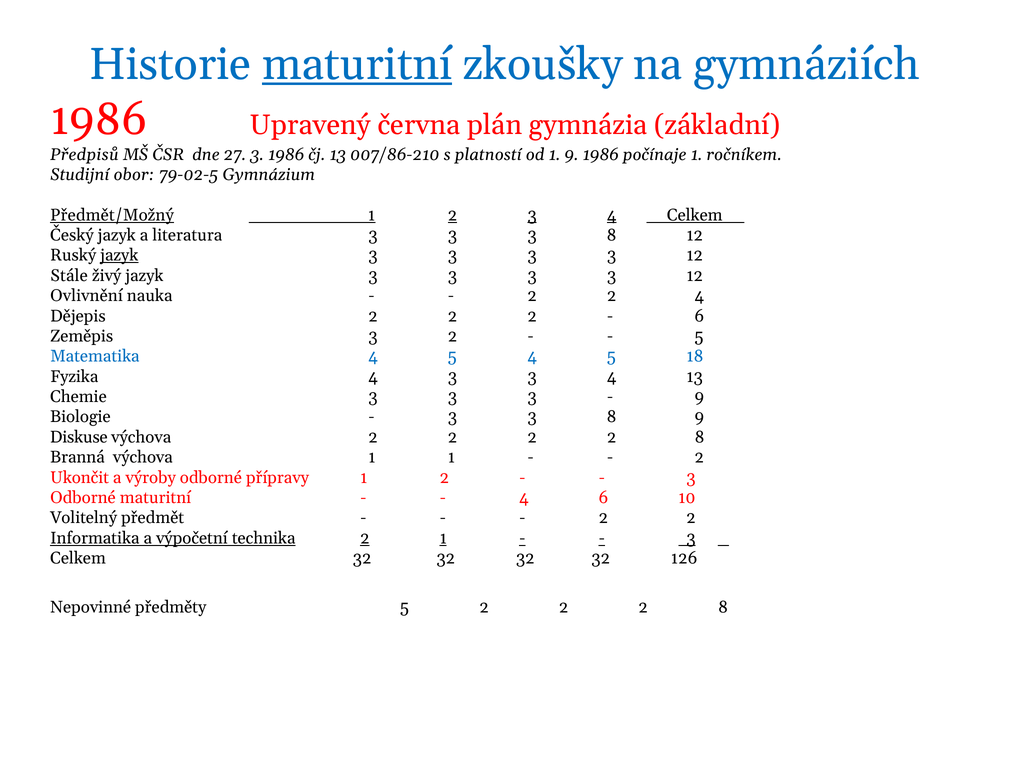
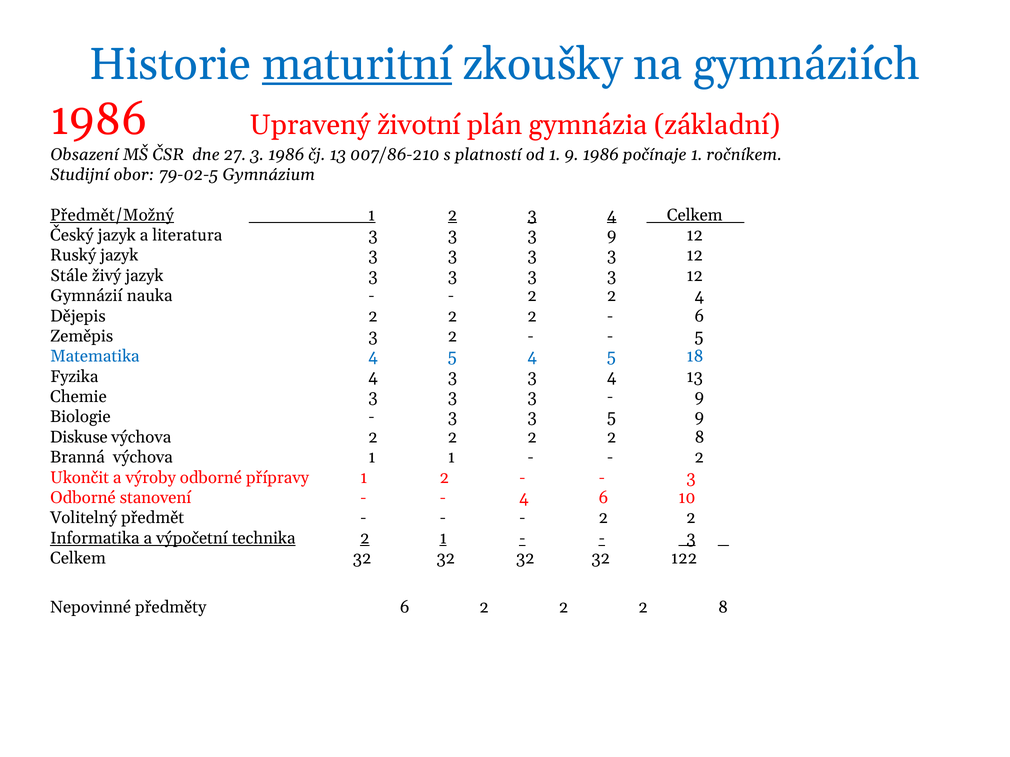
června: června -> životní
Předpisů: Předpisů -> Obsazení
3 3 3 8: 8 -> 9
jazyk at (119, 256) underline: present -> none
Ovlivnění: Ovlivnění -> Gymnázií
8 at (612, 417): 8 -> 5
Odborné maturitní: maturitní -> stanovení
126: 126 -> 122
předměty 5: 5 -> 6
